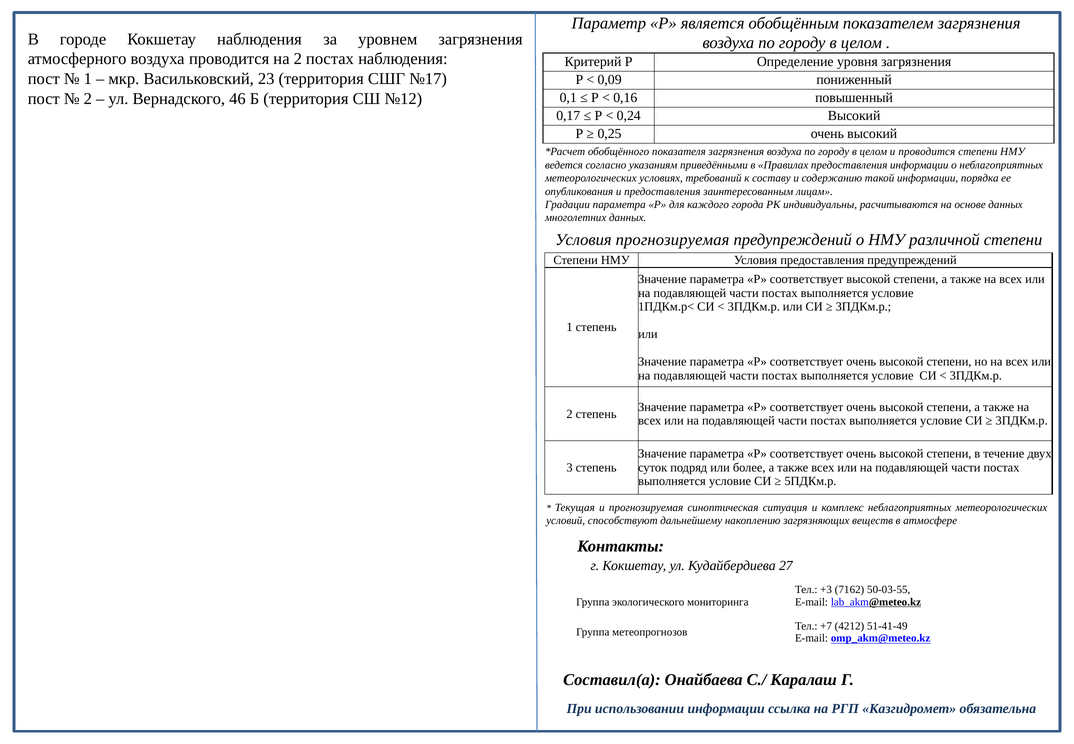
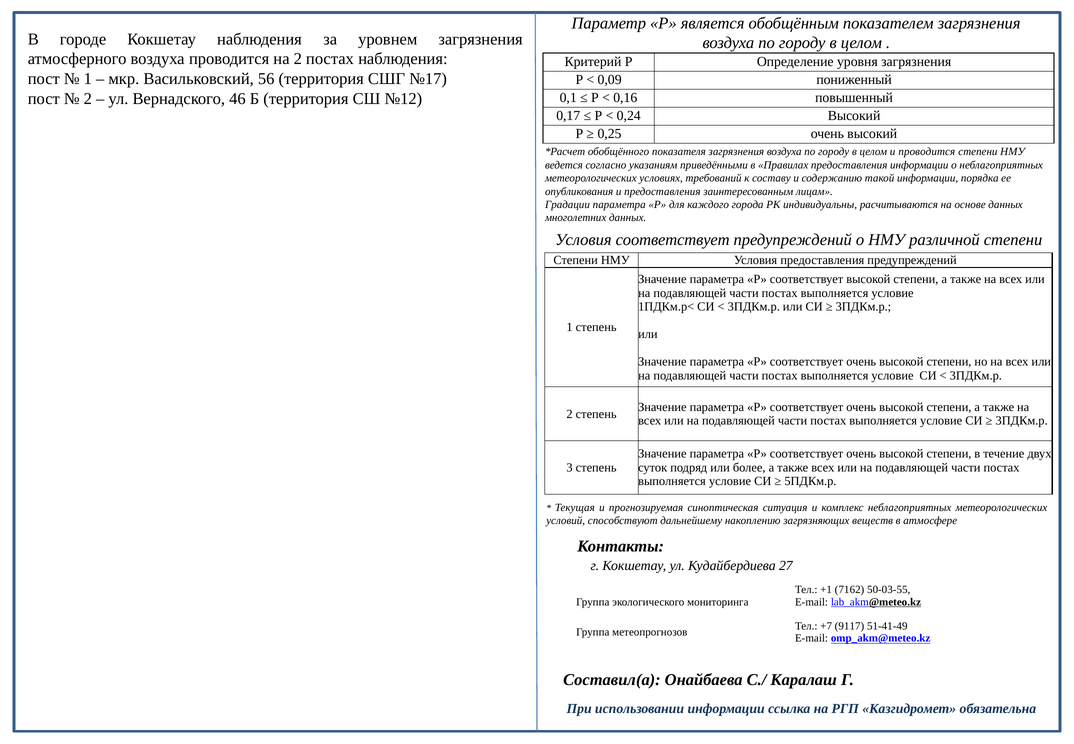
23: 23 -> 56
Условия прогнозируемая: прогнозируемая -> соответствует
+3: +3 -> +1
4212: 4212 -> 9117
